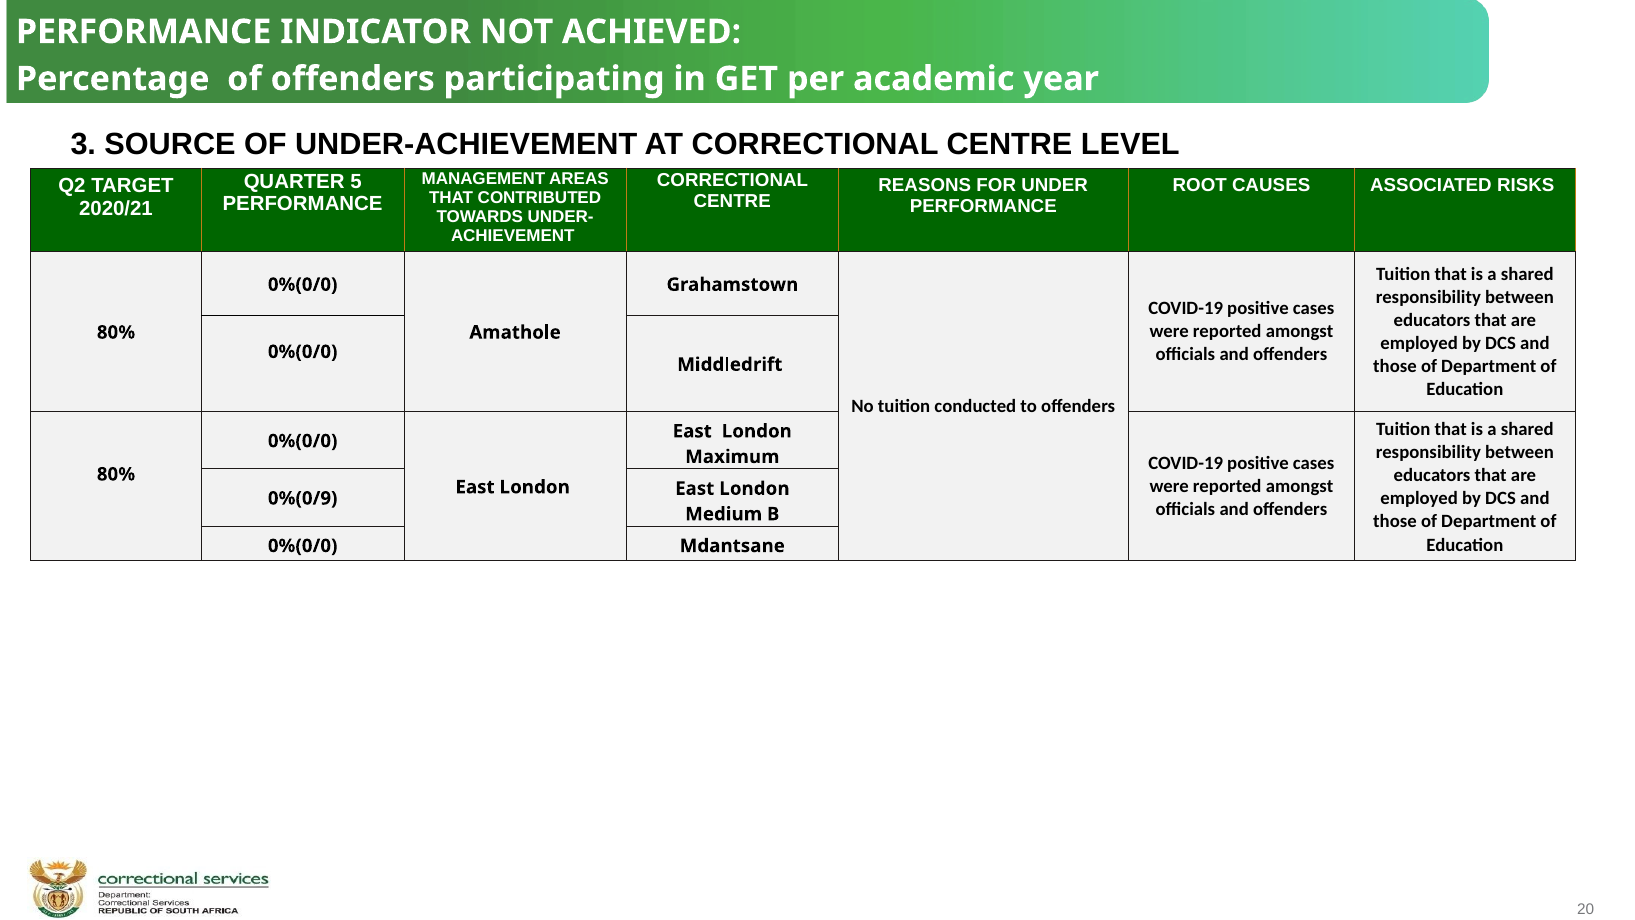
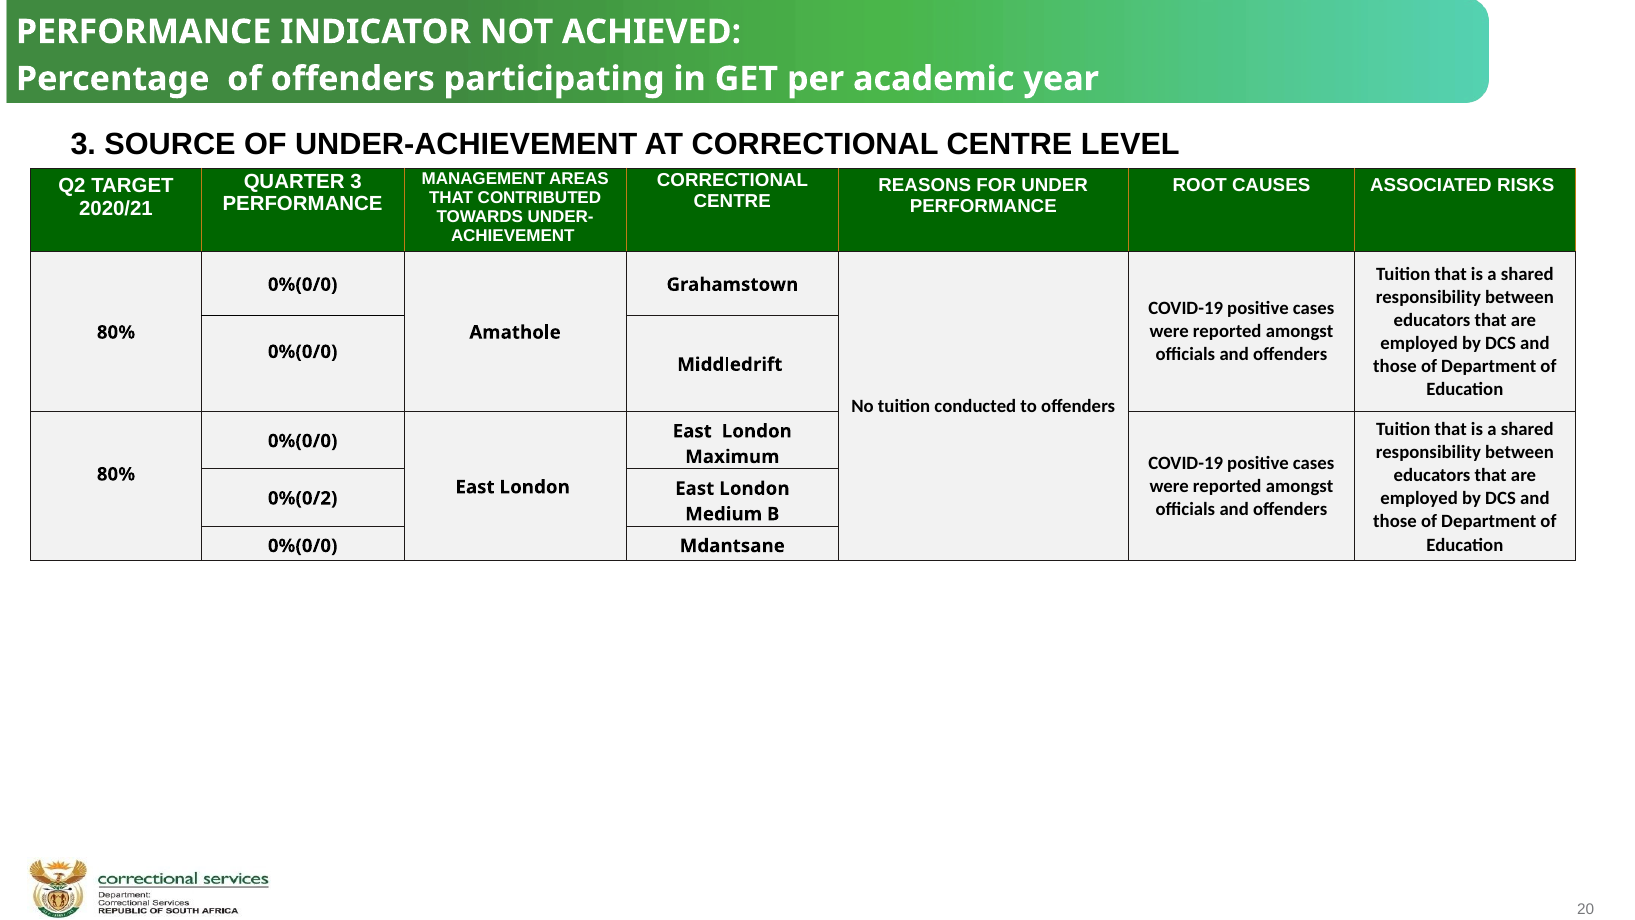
QUARTER 5: 5 -> 3
0%(0/9: 0%(0/9 -> 0%(0/2
